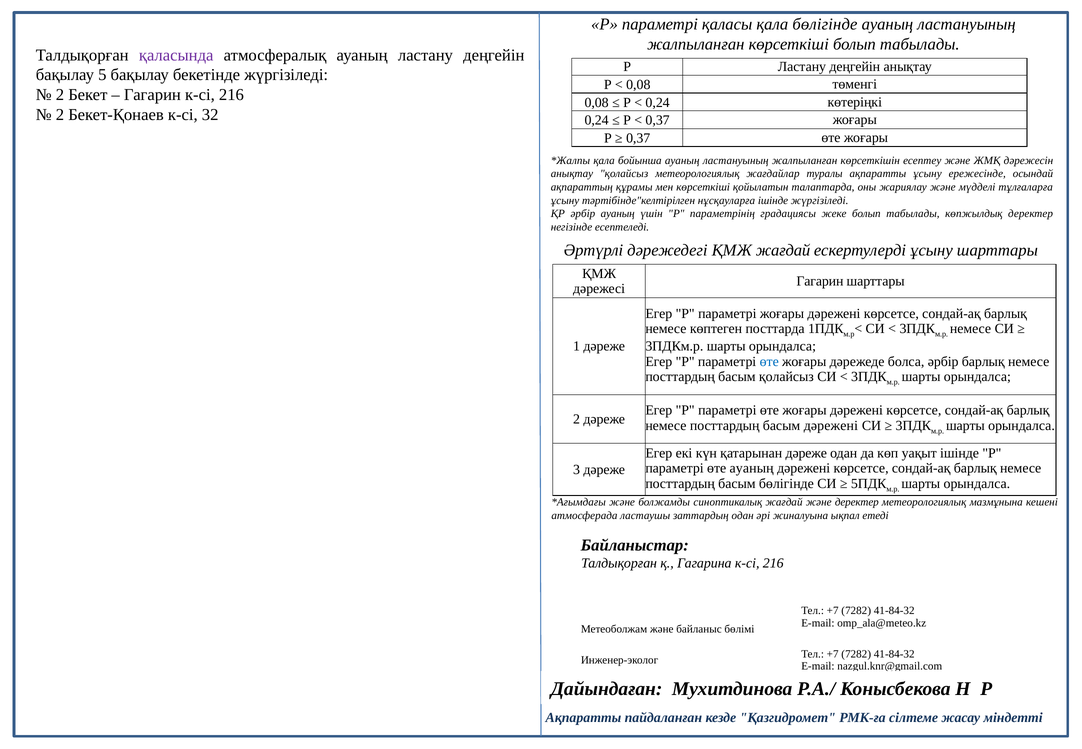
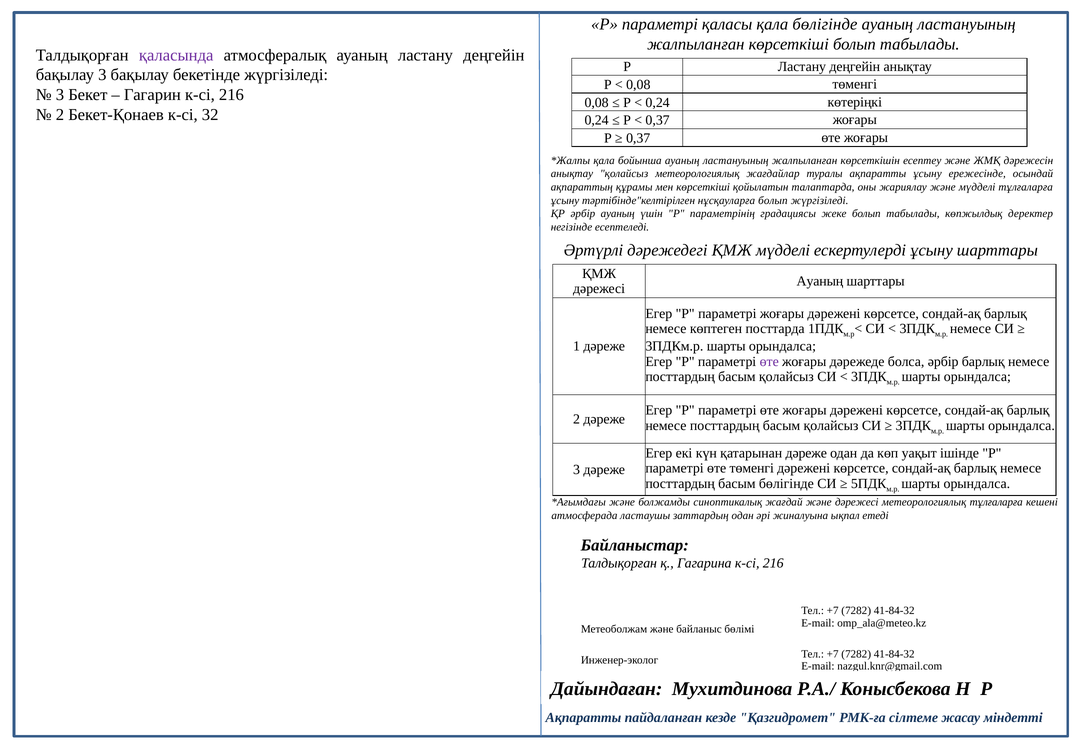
бақылау 5: 5 -> 3
2 at (60, 95): 2 -> 3
нұсқауларға ішінде: ішінде -> болып
ҚМЖ жағдай: жағдай -> мүдделі
Гагарин at (820, 281): Гагарин -> Ауаның
өте at (769, 362) colour: blue -> purple
дәрежені at (831, 426): дәрежені -> қолайсыз
өте ауаның: ауаның -> төменгі
және деректер: деректер -> дәрежесі
метеорологиялық мазмұнына: мазмұнына -> тұлғаларға
